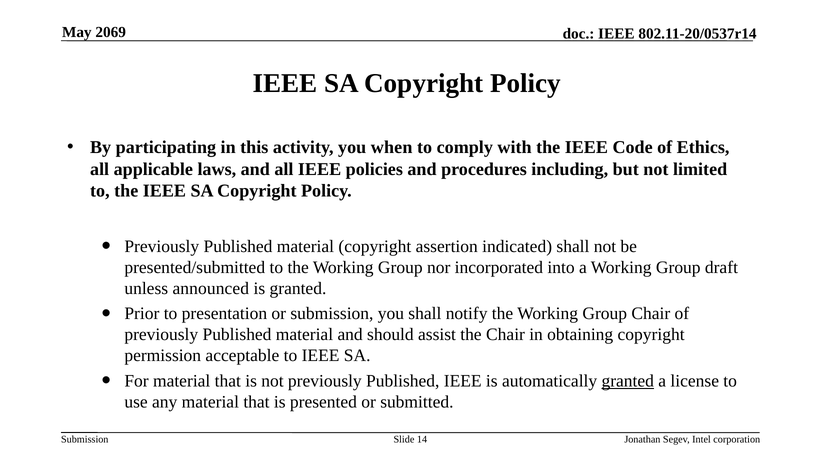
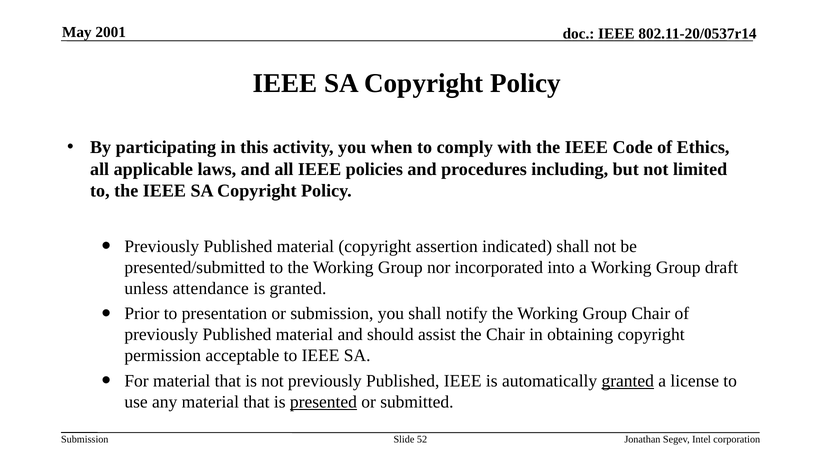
2069: 2069 -> 2001
announced: announced -> attendance
presented underline: none -> present
14: 14 -> 52
